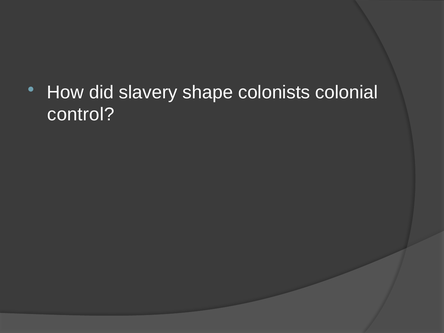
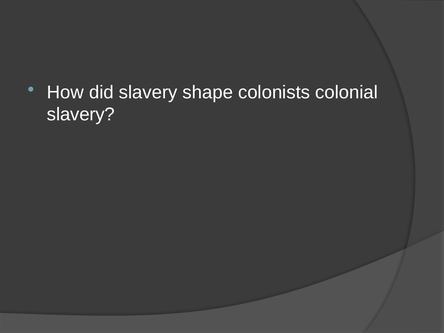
control at (81, 114): control -> slavery
